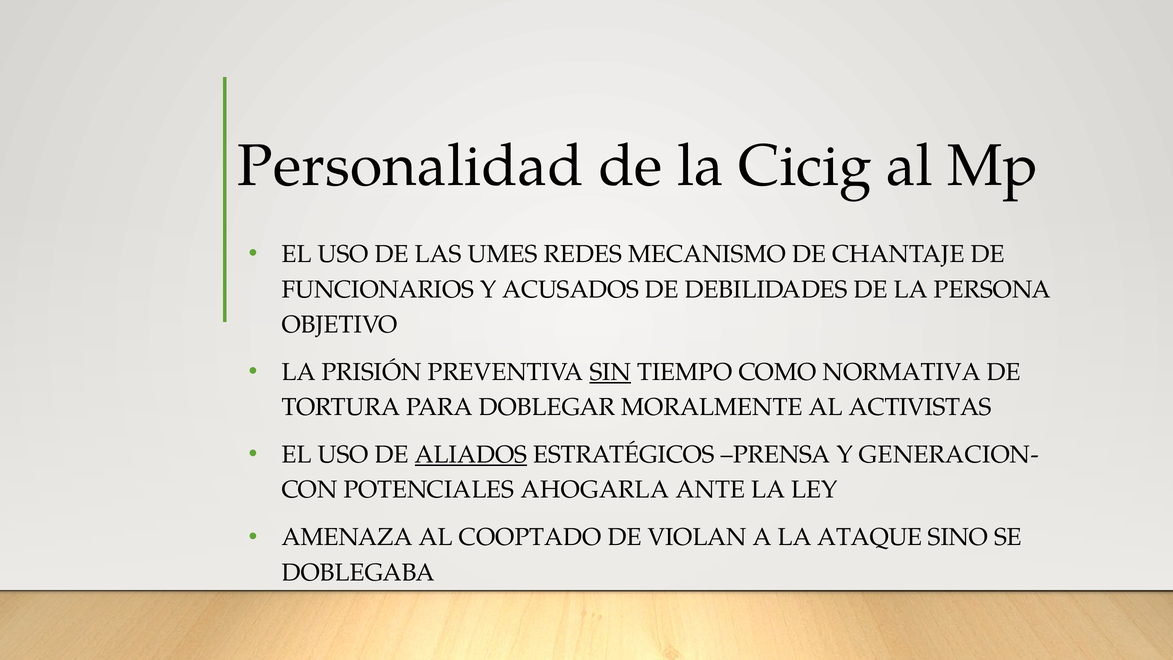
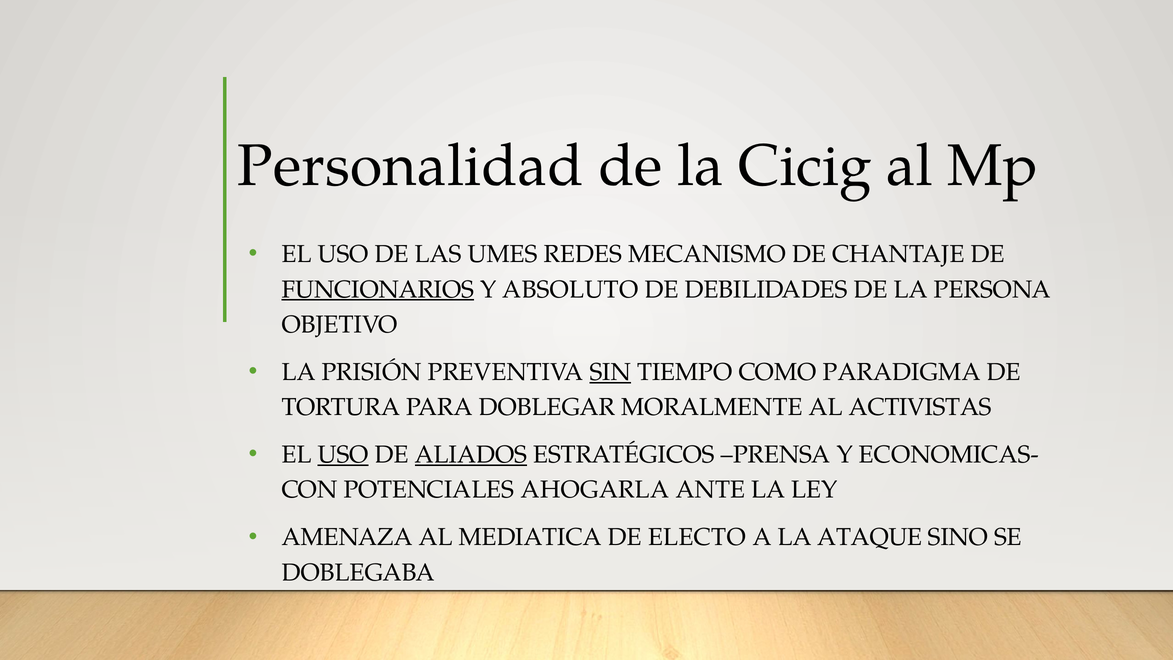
FUNCIONARIOS underline: none -> present
ACUSADOS: ACUSADOS -> ABSOLUTO
NORMATIVA: NORMATIVA -> PARADIGMA
USO at (343, 455) underline: none -> present
GENERACION-: GENERACION- -> ECONOMICAS-
COOPTADO: COOPTADO -> MEDIATICA
VIOLAN: VIOLAN -> ELECTO
